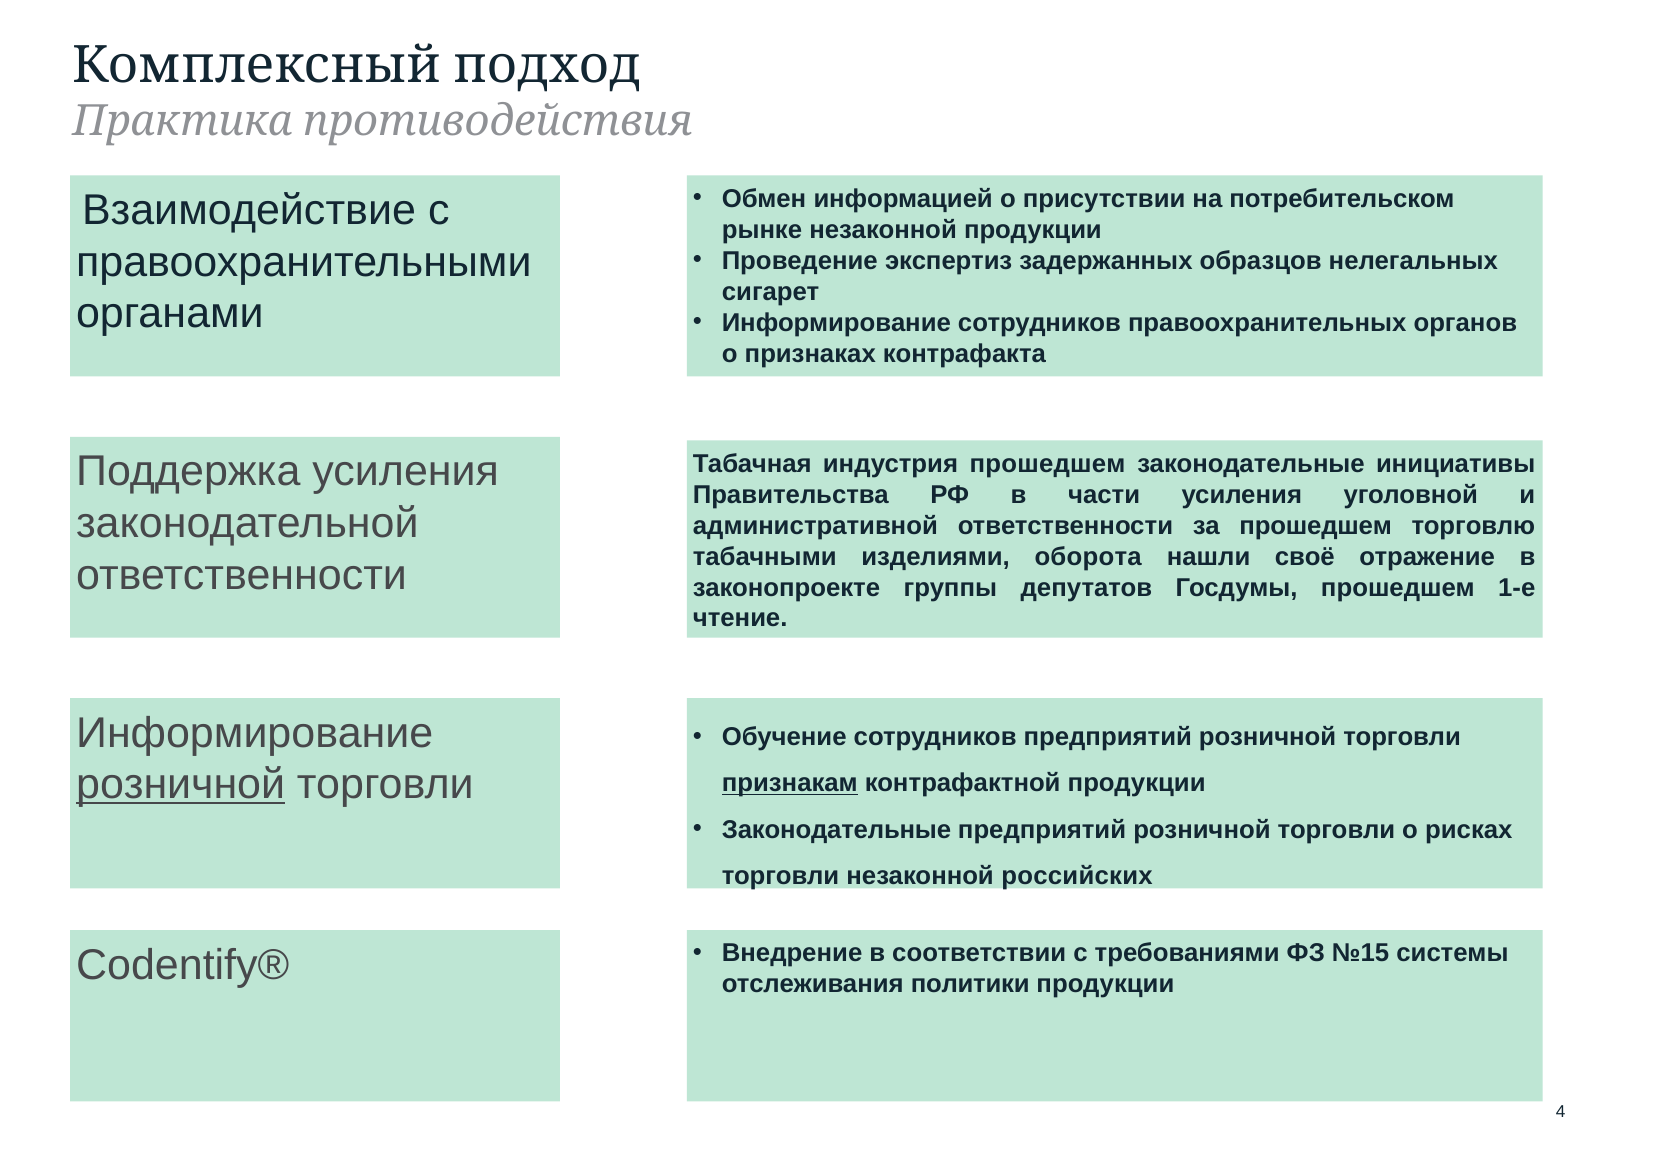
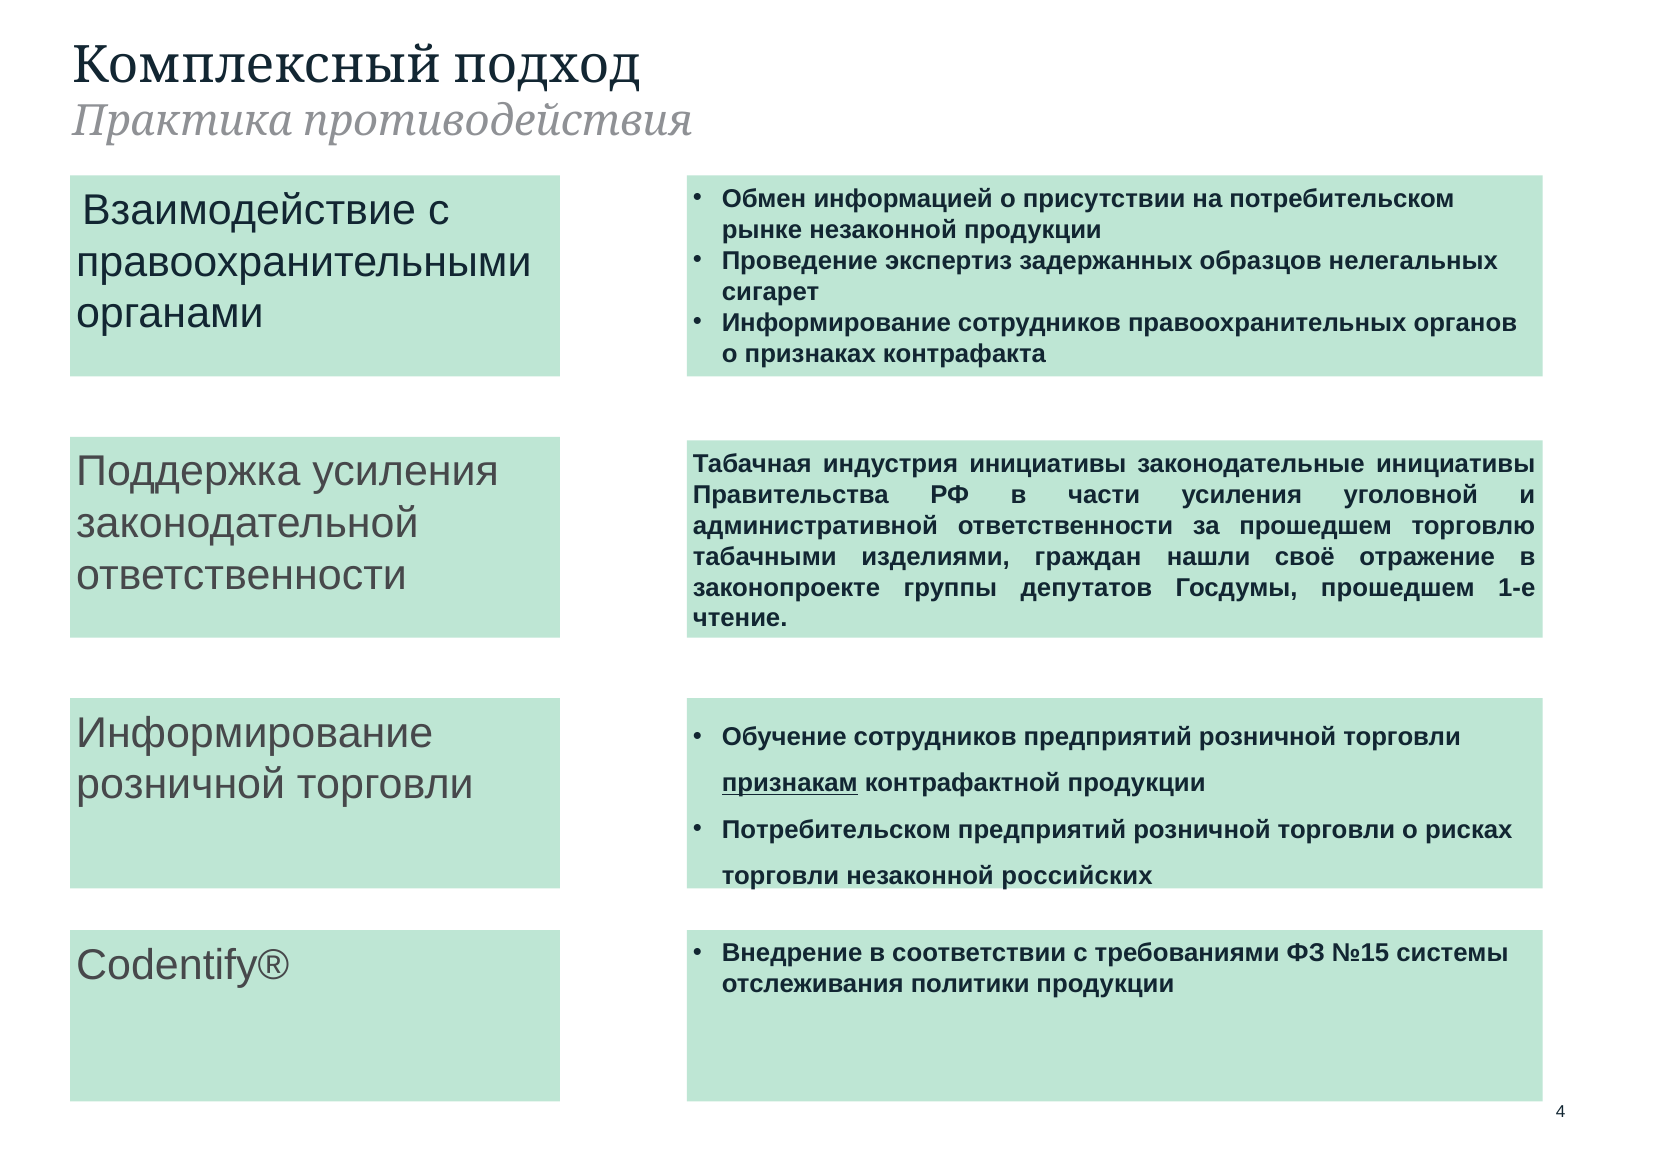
индустрия прошедшем: прошедшем -> инициативы
оборота: оборота -> граждан
розничной at (181, 784) underline: present -> none
Законодательные at (837, 830): Законодательные -> Потребительском
